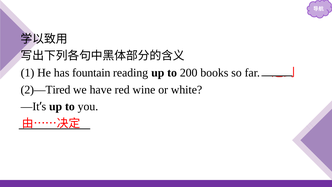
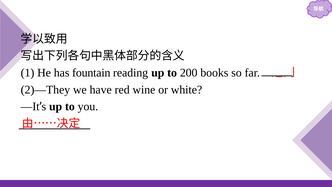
2)—Tired: 2)—Tired -> 2)—They
